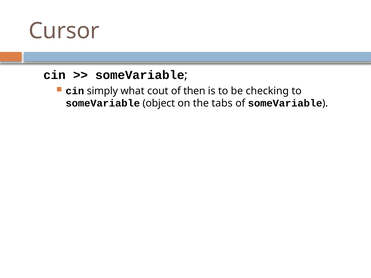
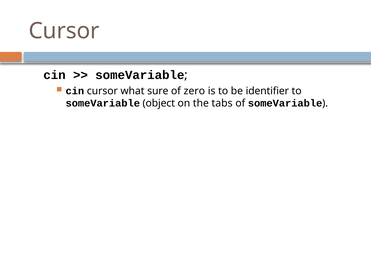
cin simply: simply -> cursor
cout: cout -> sure
then: then -> zero
checking: checking -> identifier
